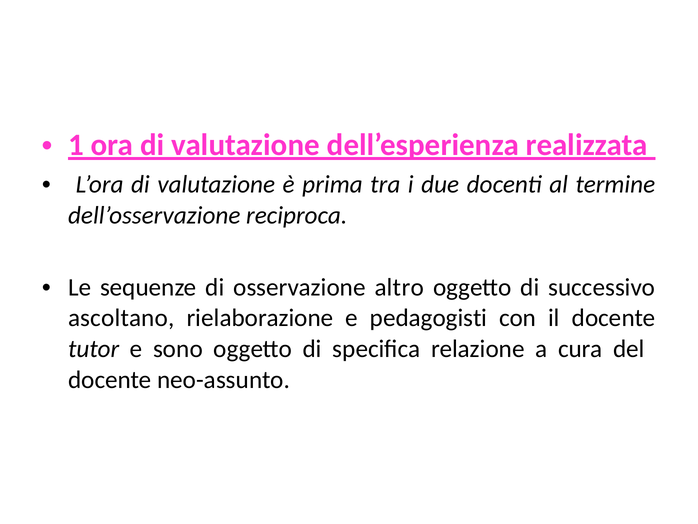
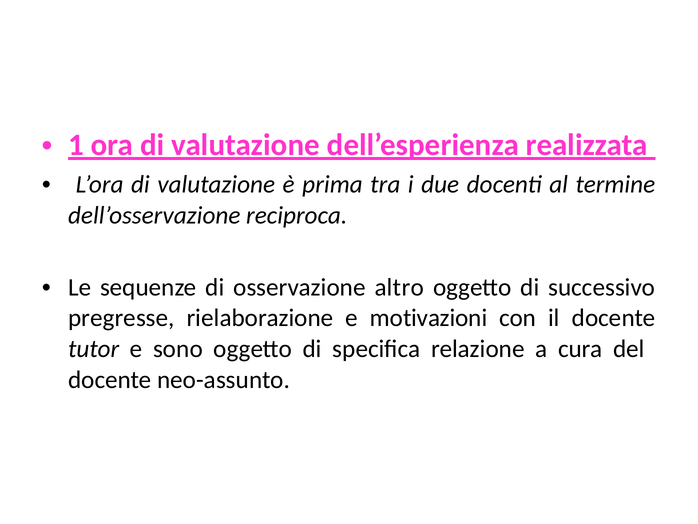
ascoltano: ascoltano -> pregresse
pedagogisti: pedagogisti -> motivazioni
